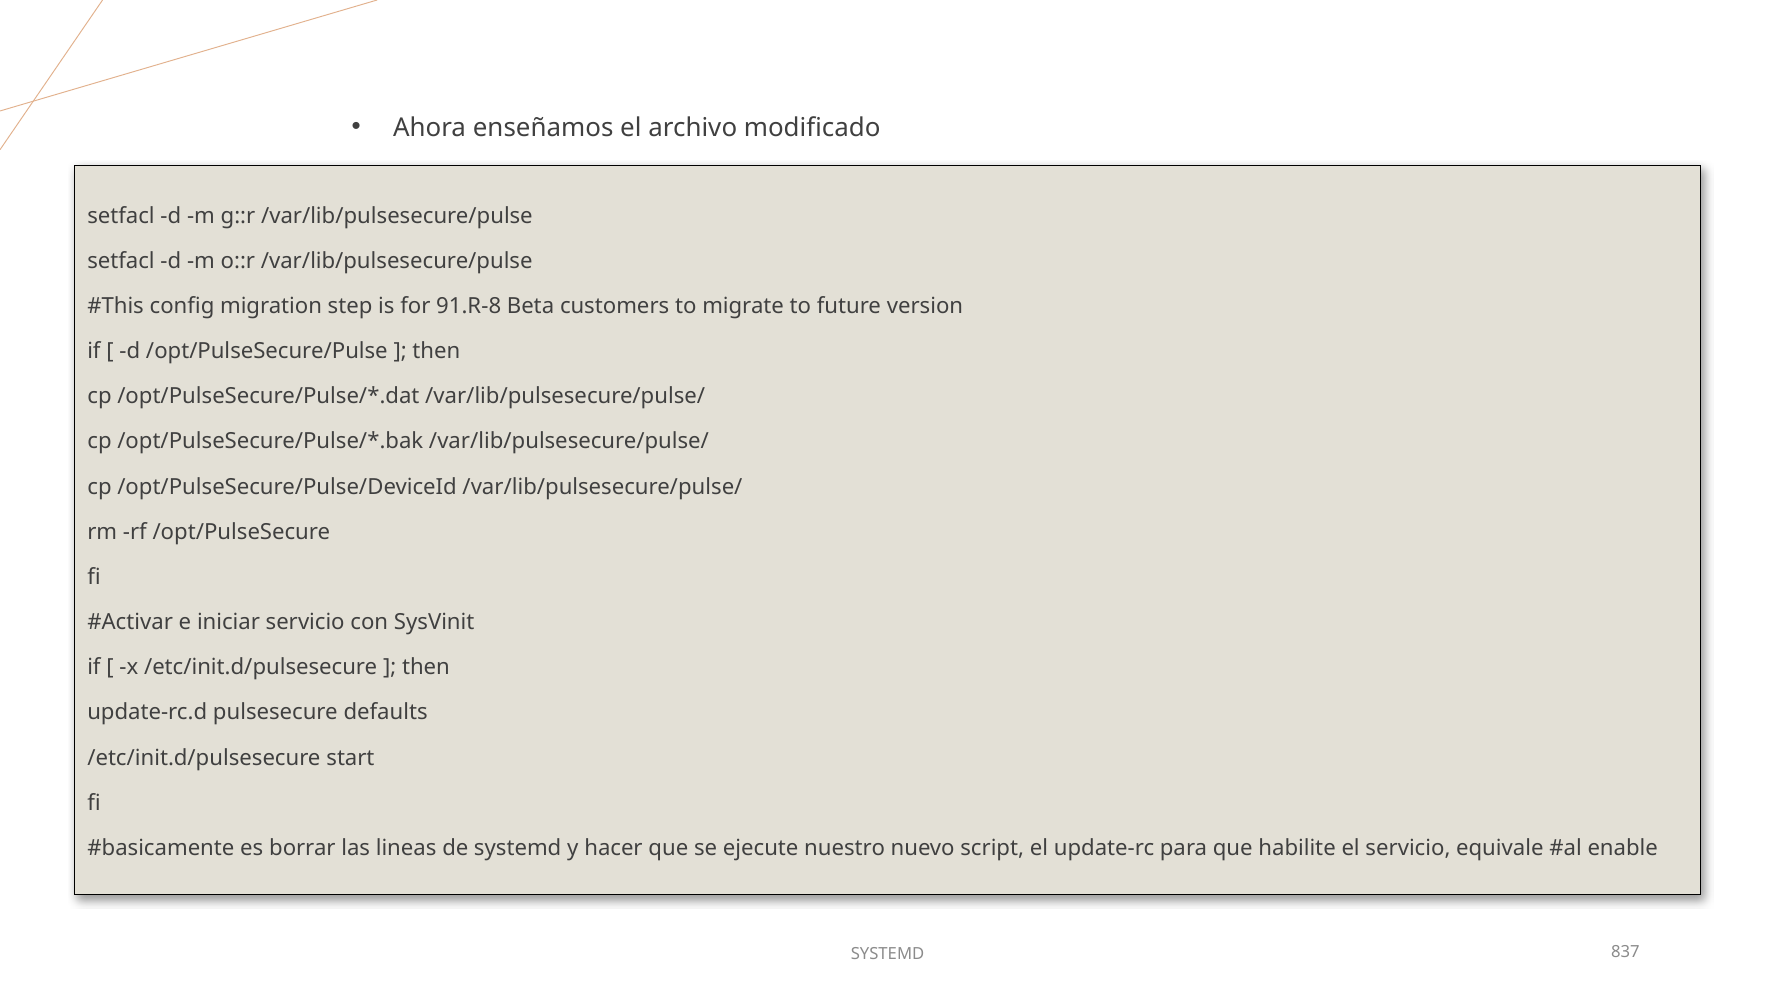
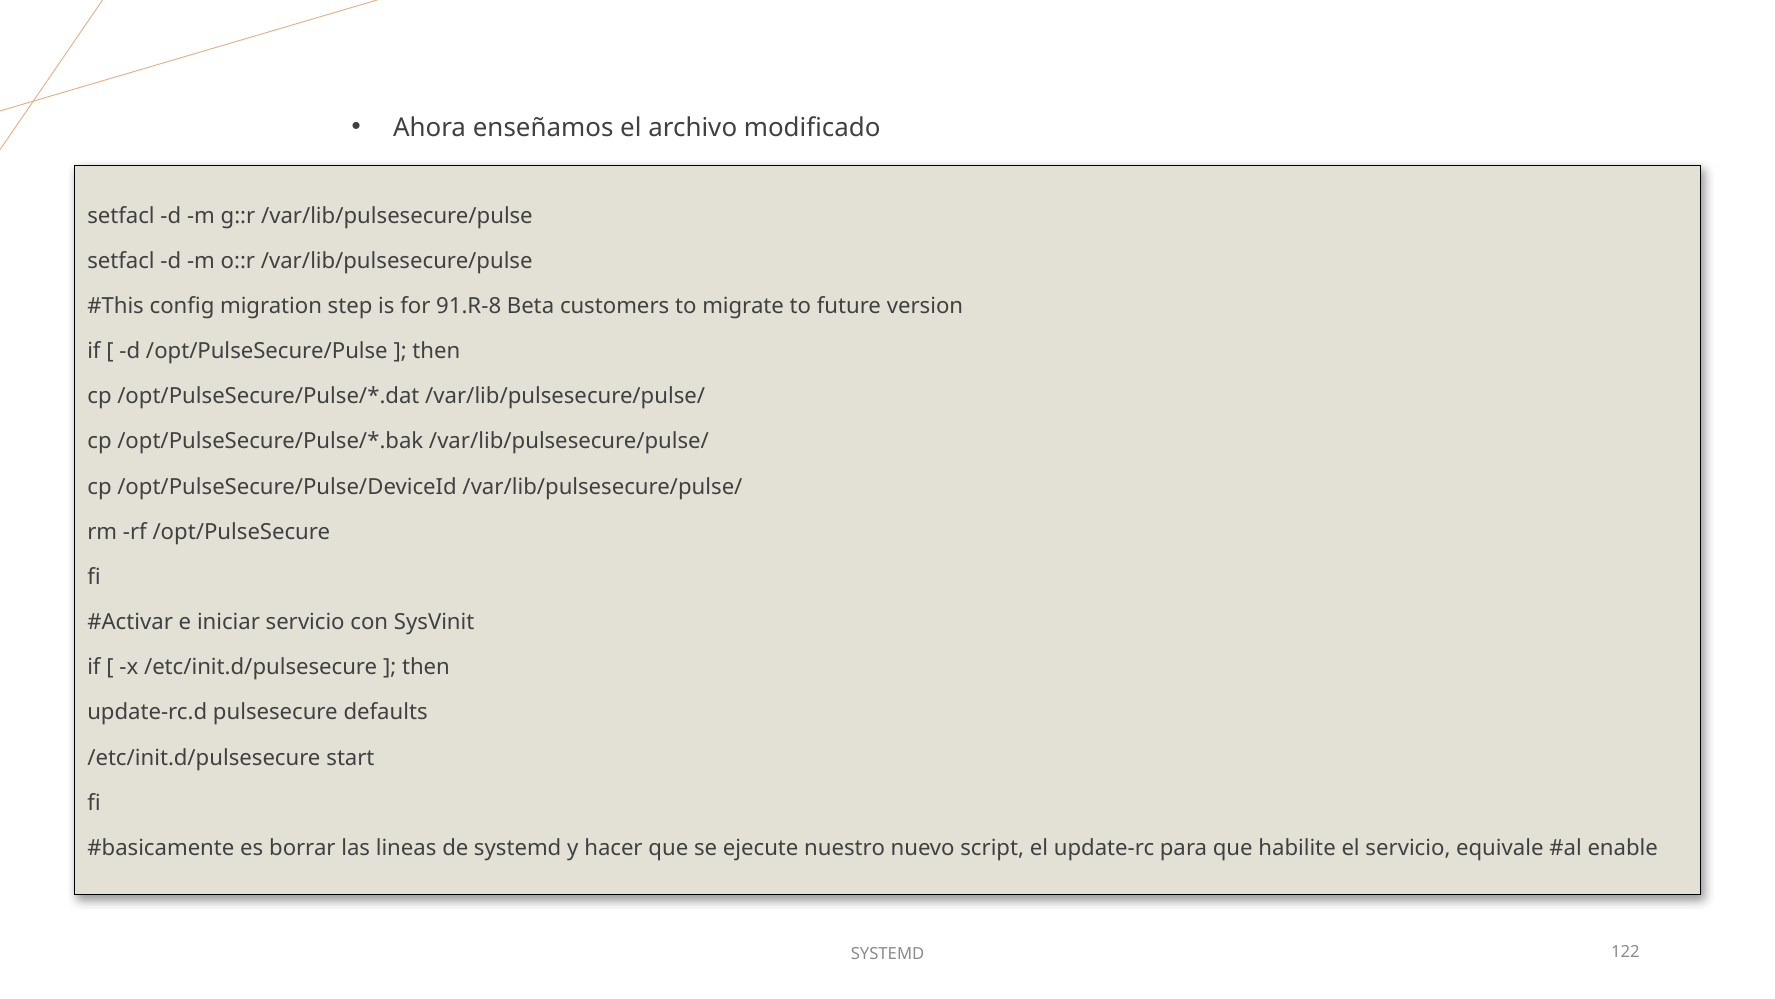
837: 837 -> 122
